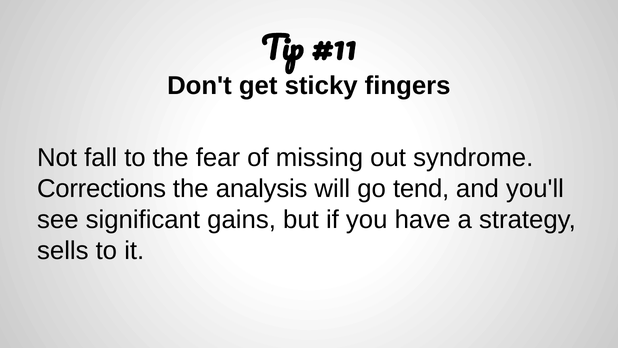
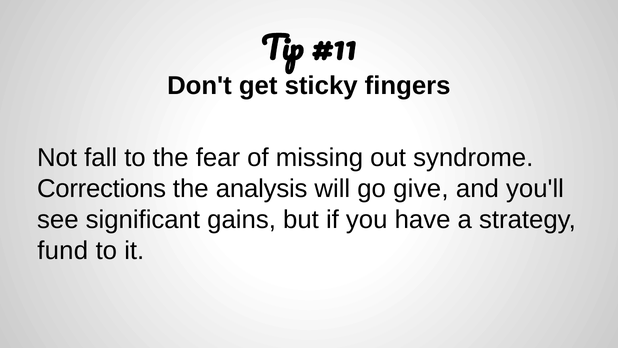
tend: tend -> give
sells: sells -> fund
